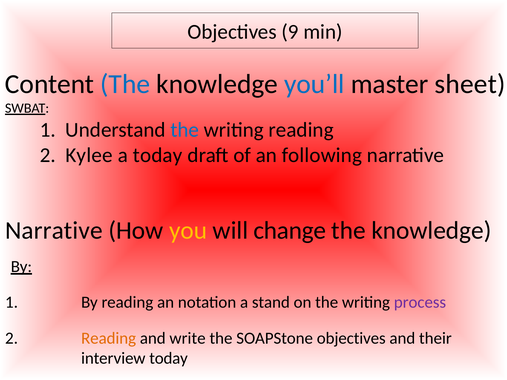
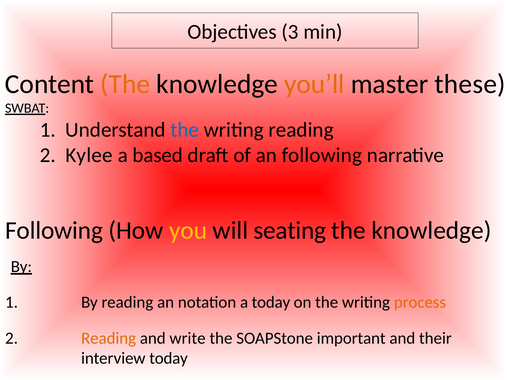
9: 9 -> 3
The at (125, 84) colour: blue -> orange
you’ll colour: blue -> orange
sheet: sheet -> these
a today: today -> based
Narrative at (54, 231): Narrative -> Following
change: change -> seating
a stand: stand -> today
process colour: purple -> orange
SOAPStone objectives: objectives -> important
